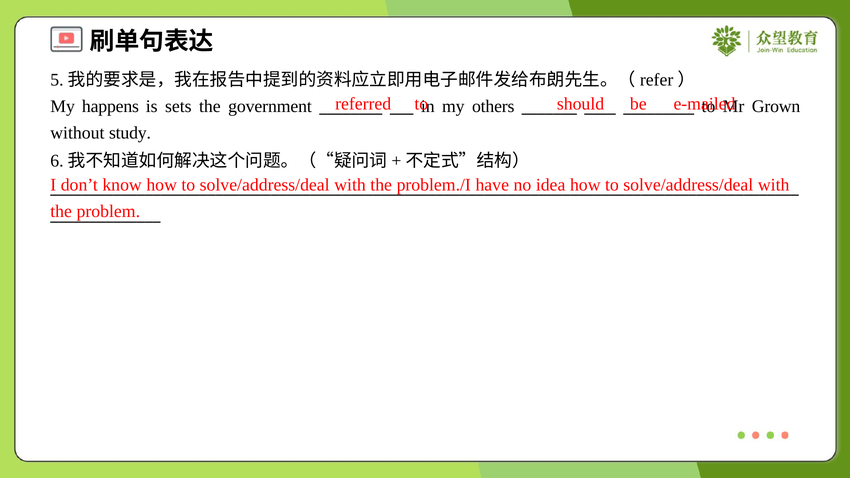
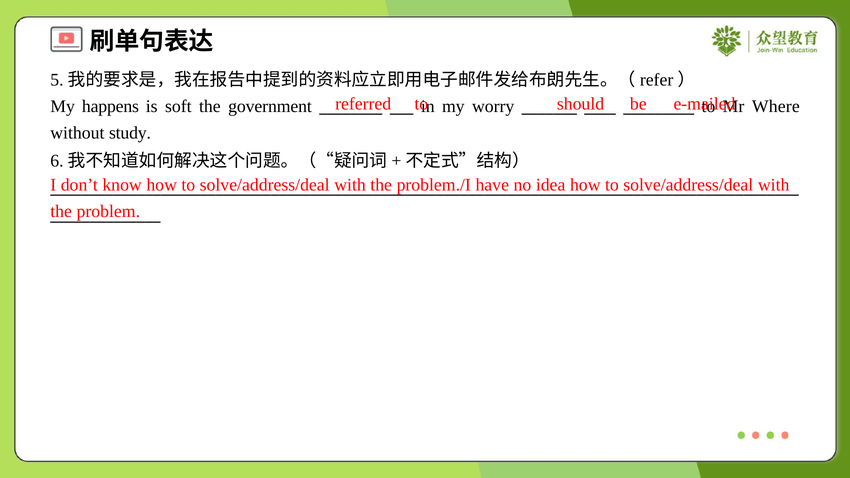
sets: sets -> soft
others: others -> worry
Grown: Grown -> Where
